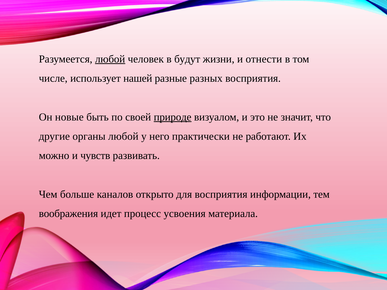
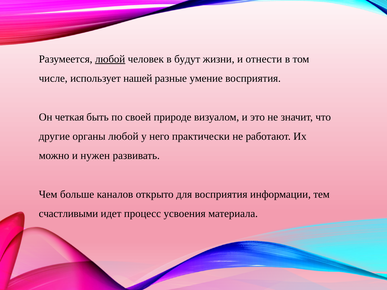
разных: разных -> умение
новые: новые -> четкая
природе underline: present -> none
чувств: чувств -> нужен
воображения: воображения -> счастливыми
